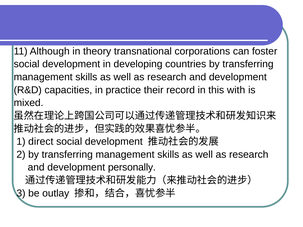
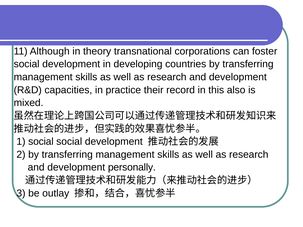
with: with -> also
1 direct: direct -> social
